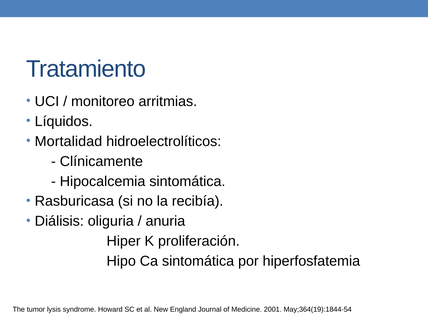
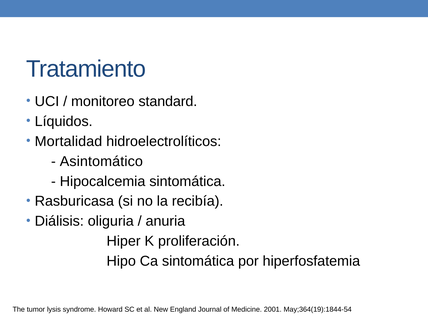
arritmias: arritmias -> standard
Clínicamente: Clínicamente -> Asintomático
